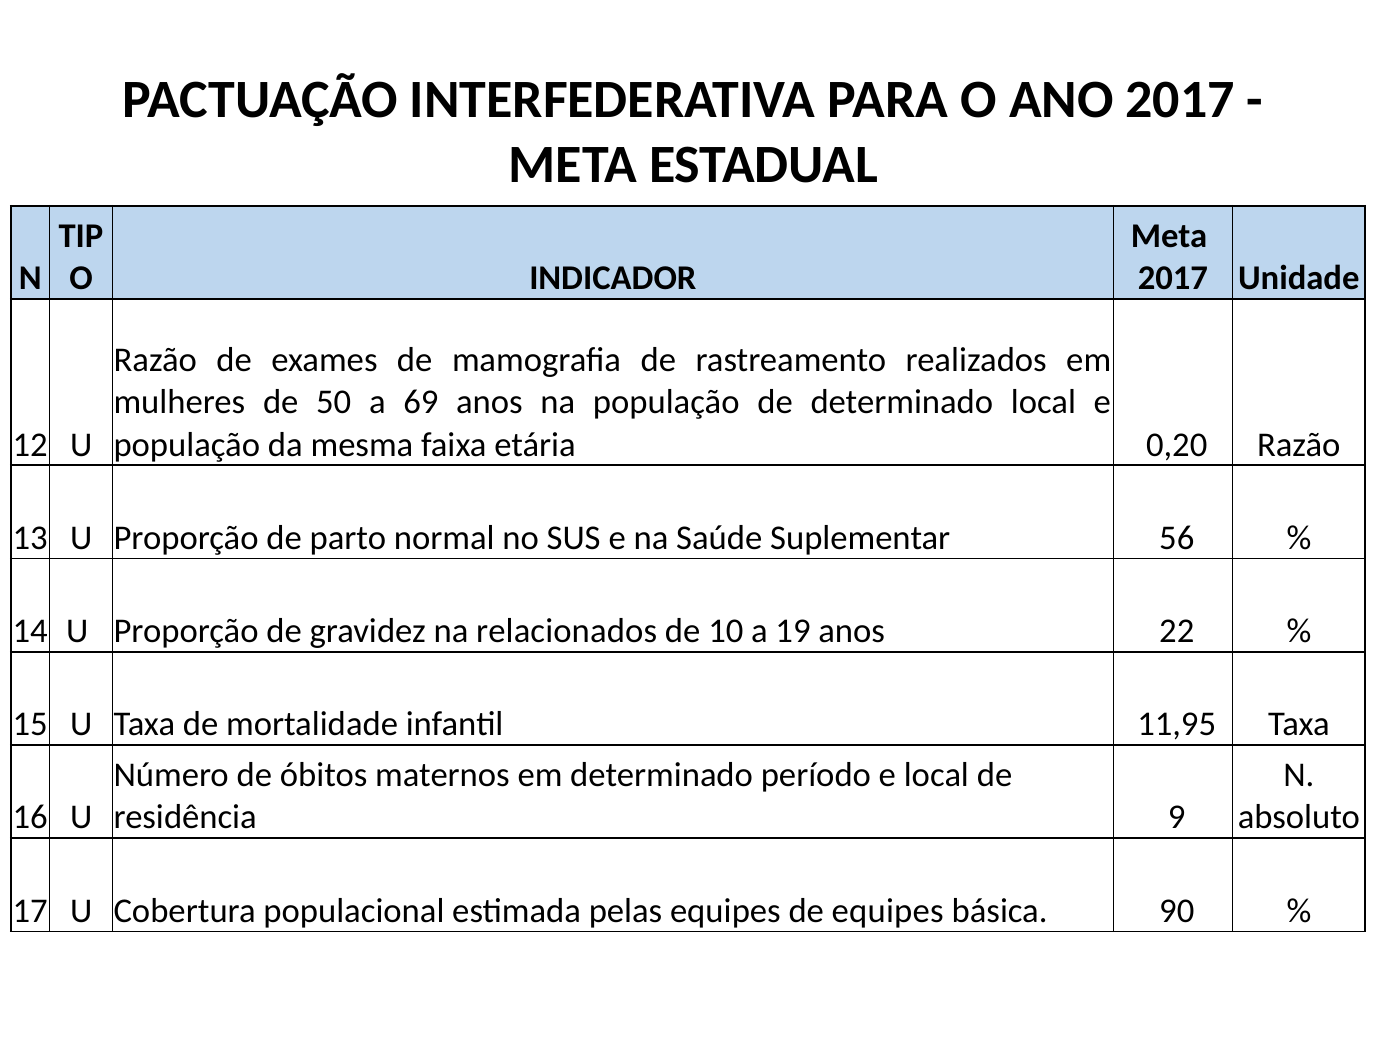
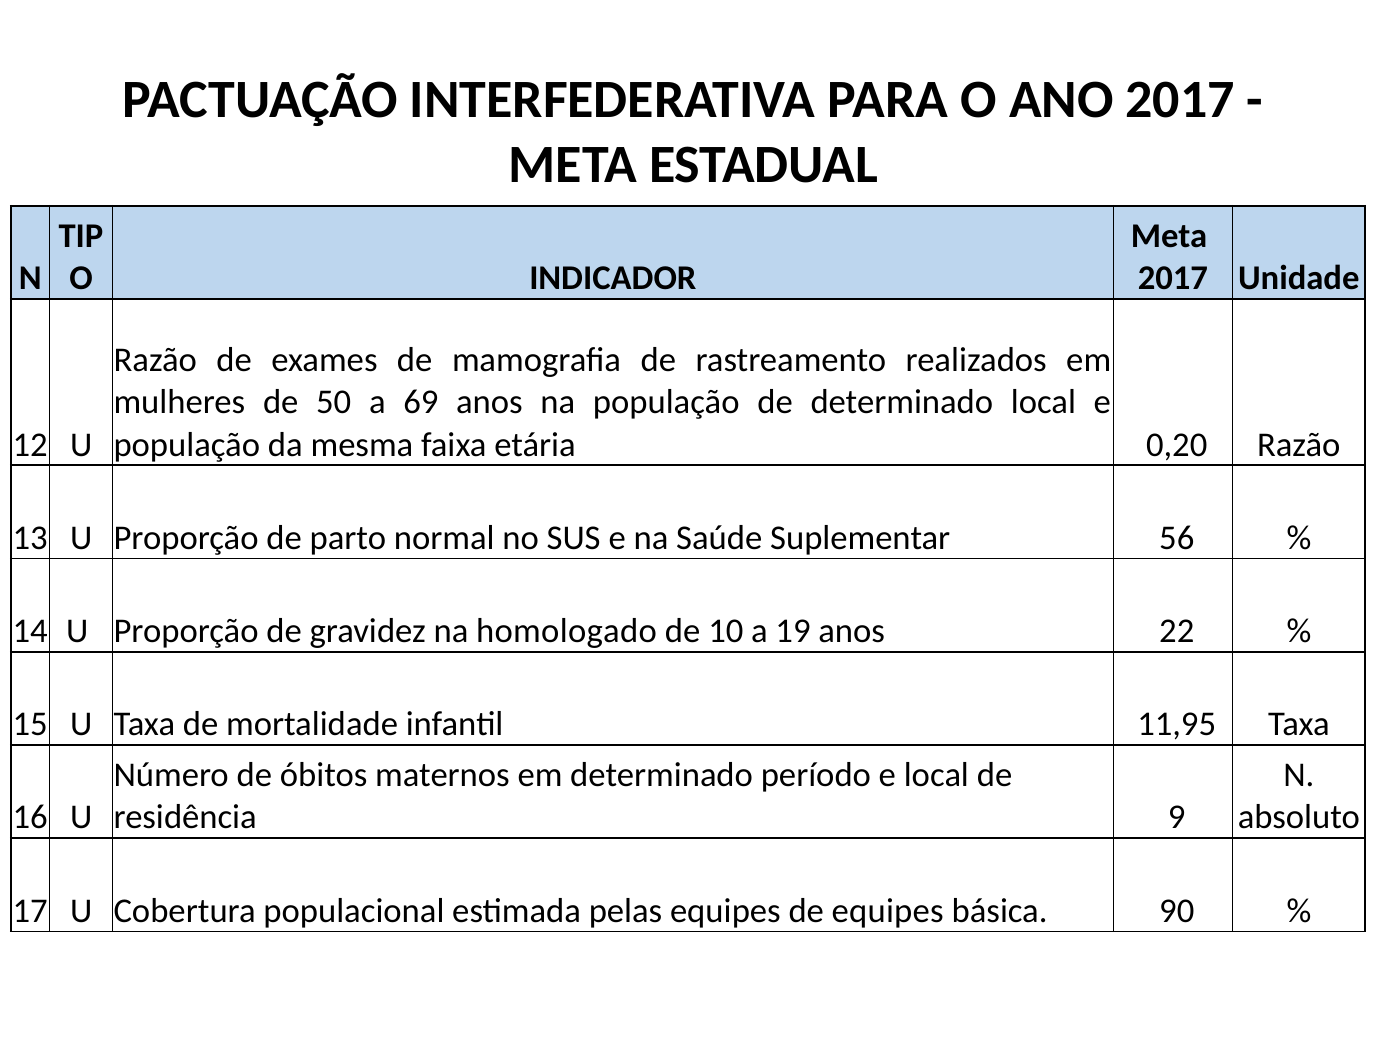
relacionados: relacionados -> homologado
